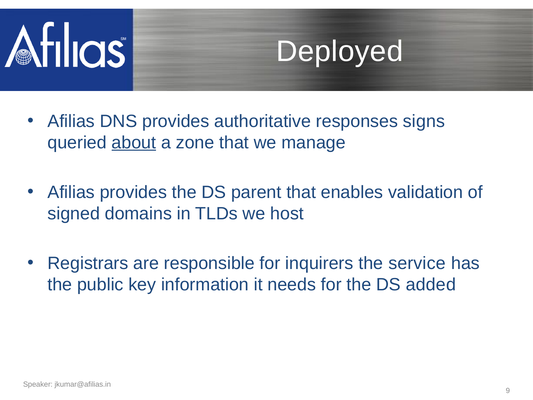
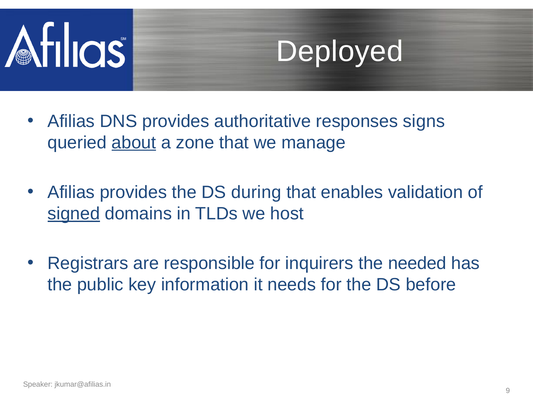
parent: parent -> during
signed underline: none -> present
service: service -> needed
added: added -> before
